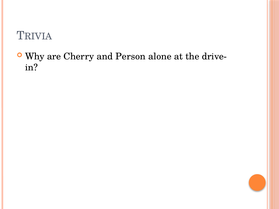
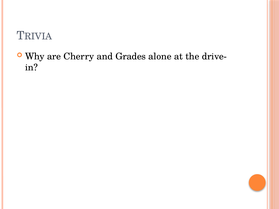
Person: Person -> Grades
